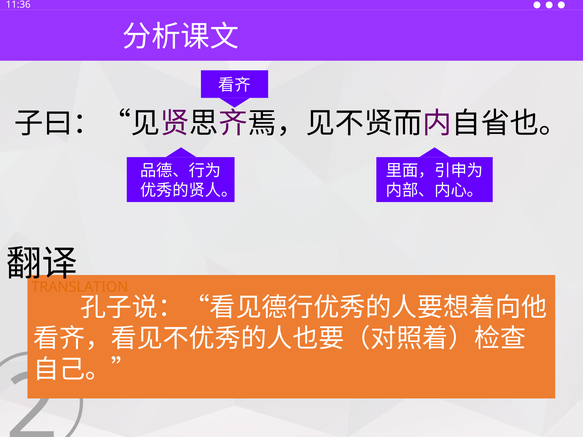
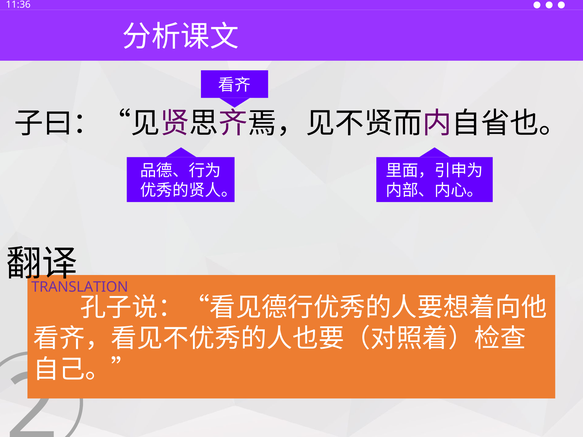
TRANSLATION colour: orange -> purple
